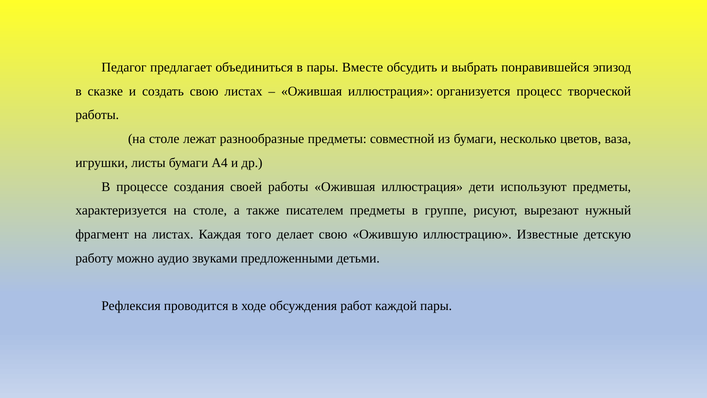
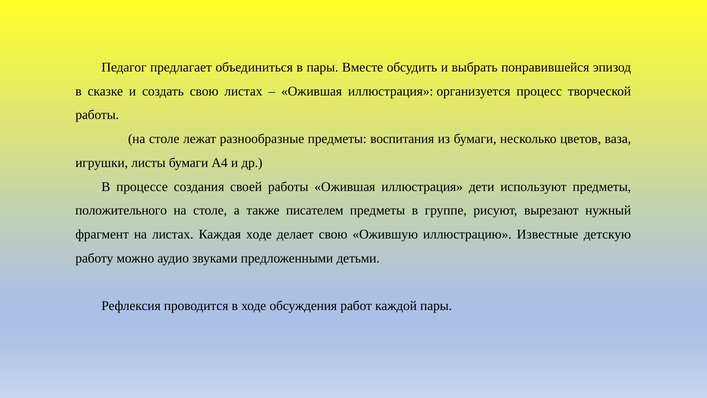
совместной: совместной -> воспитания
характеризуется: характеризуется -> положительного
Каждая того: того -> ходе
